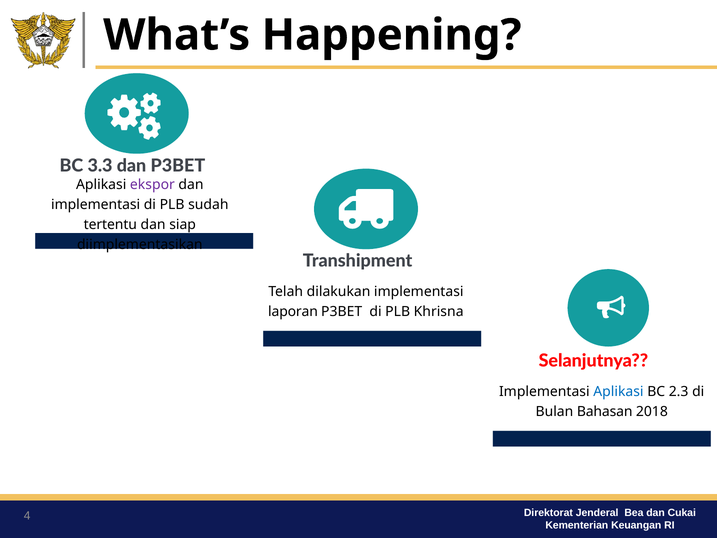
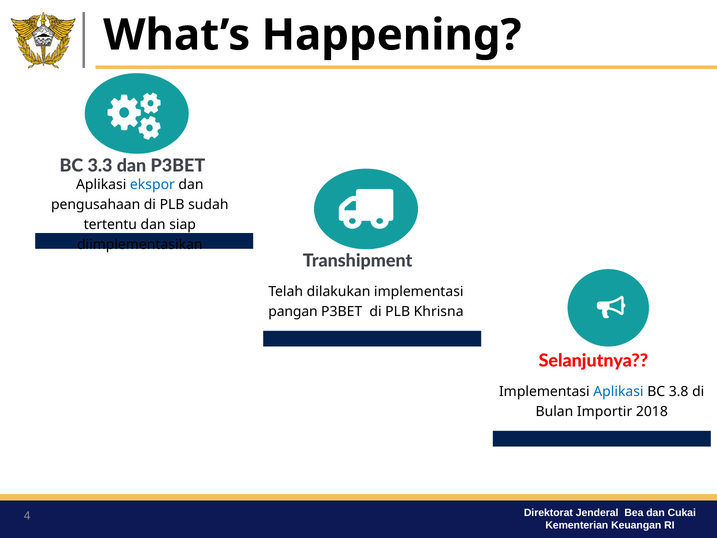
ekspor colour: purple -> blue
implementasi at (96, 204): implementasi -> pengusahaan
laporan: laporan -> pangan
2.3: 2.3 -> 3.8
Bahasan: Bahasan -> Importir
